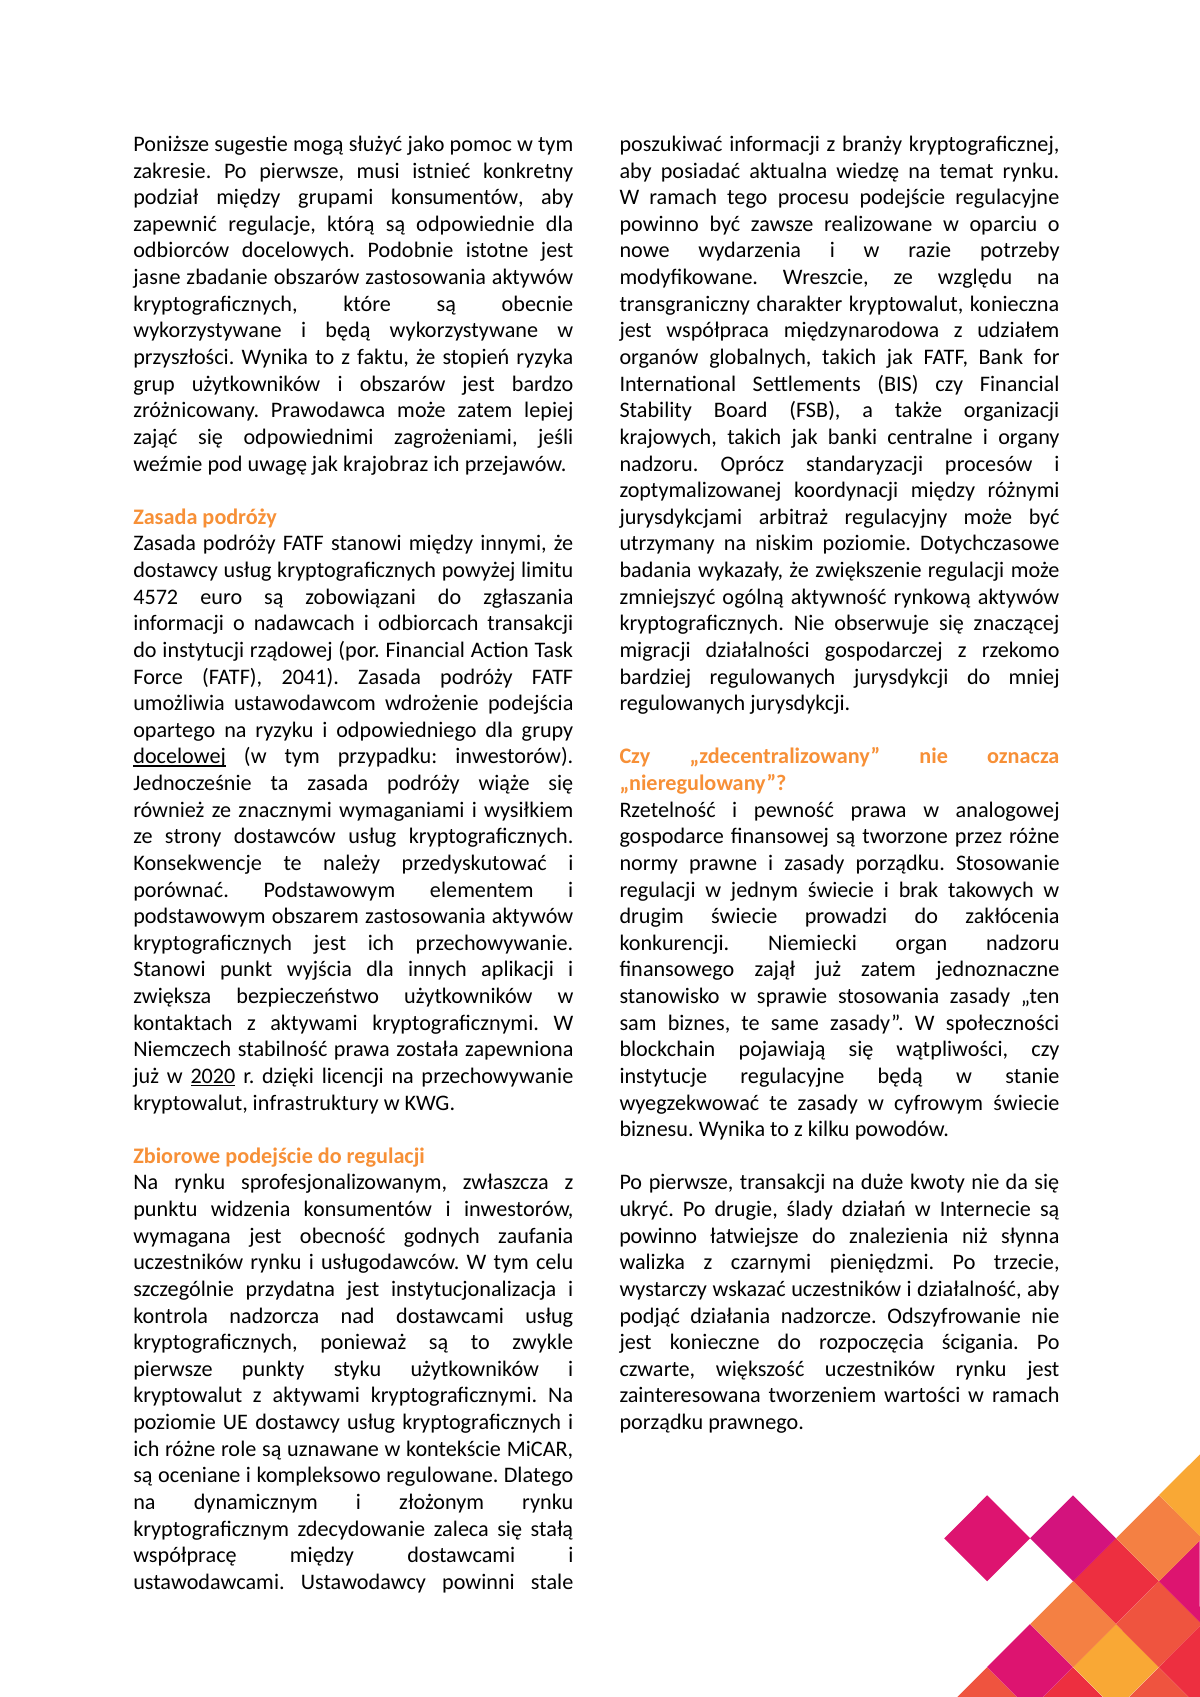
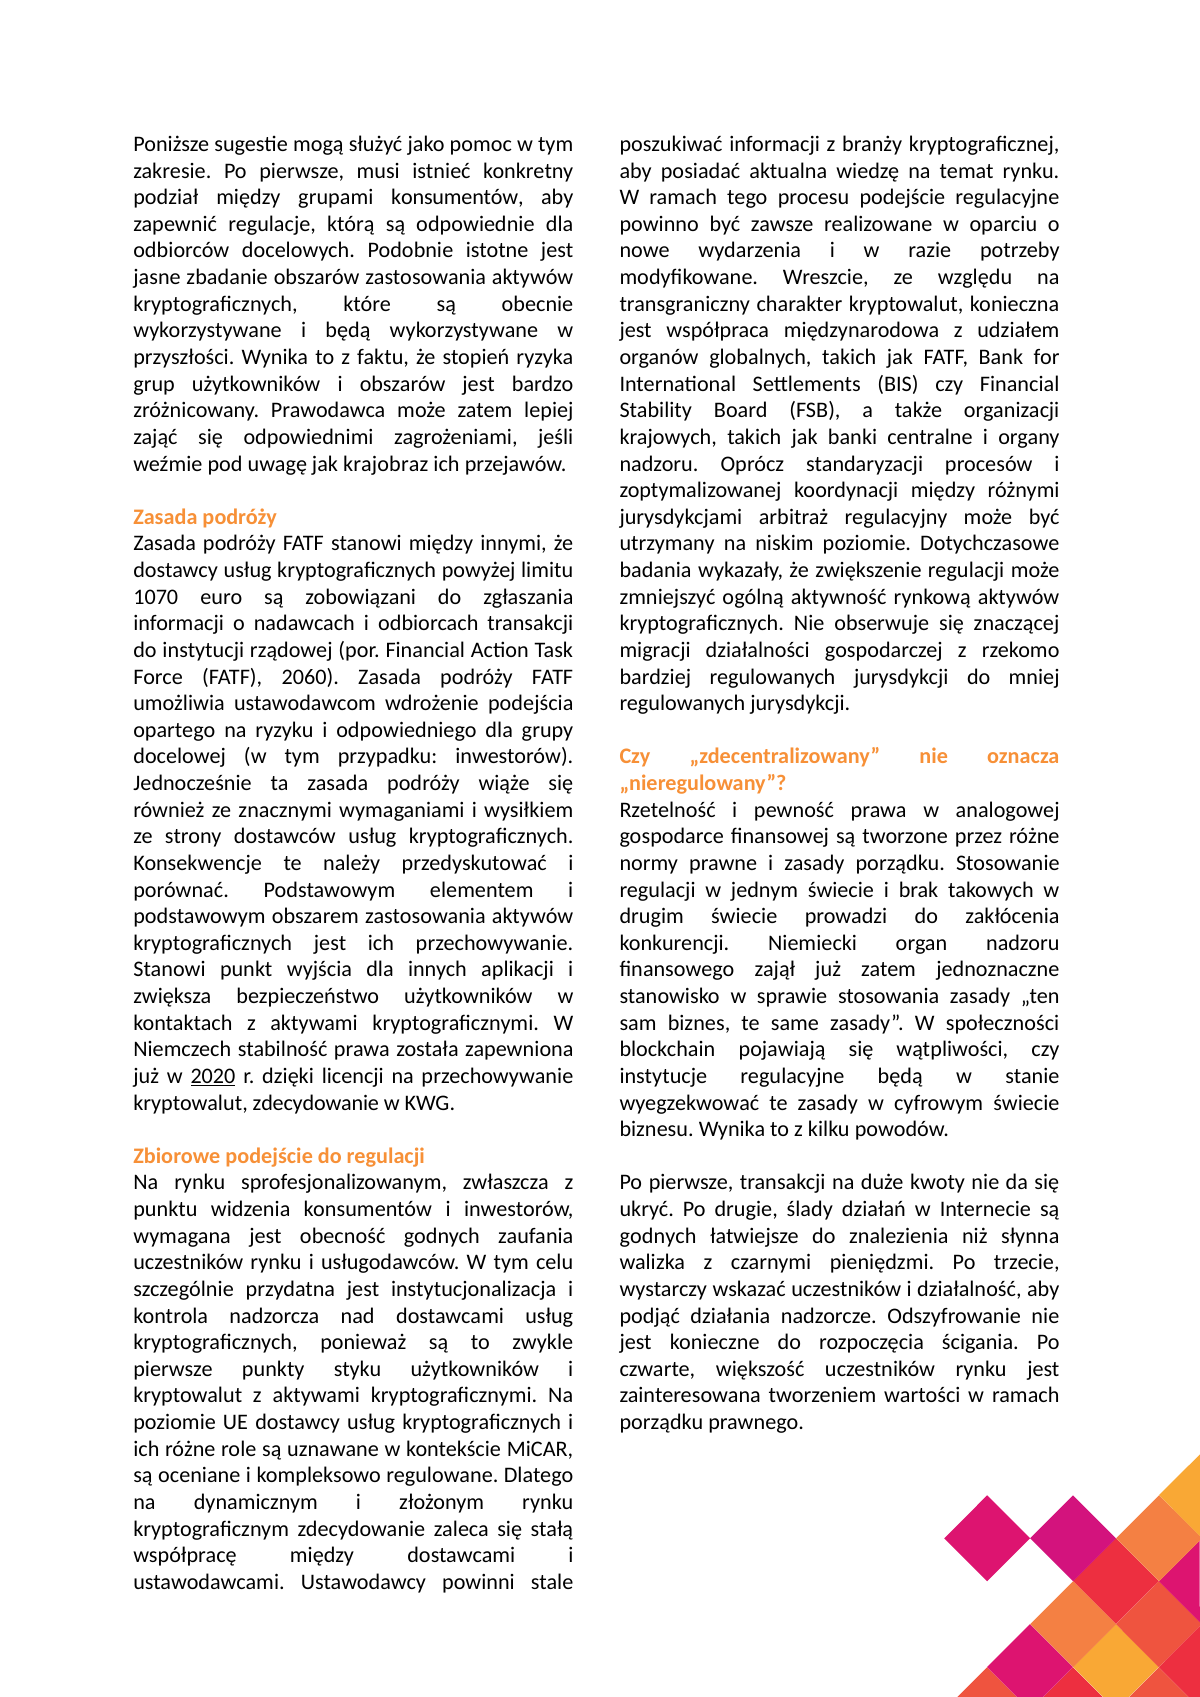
4572: 4572 -> 1070
2041: 2041 -> 2060
docelowej underline: present -> none
kryptowalut infrastruktury: infrastruktury -> zdecydowanie
powinno at (658, 1236): powinno -> godnych
